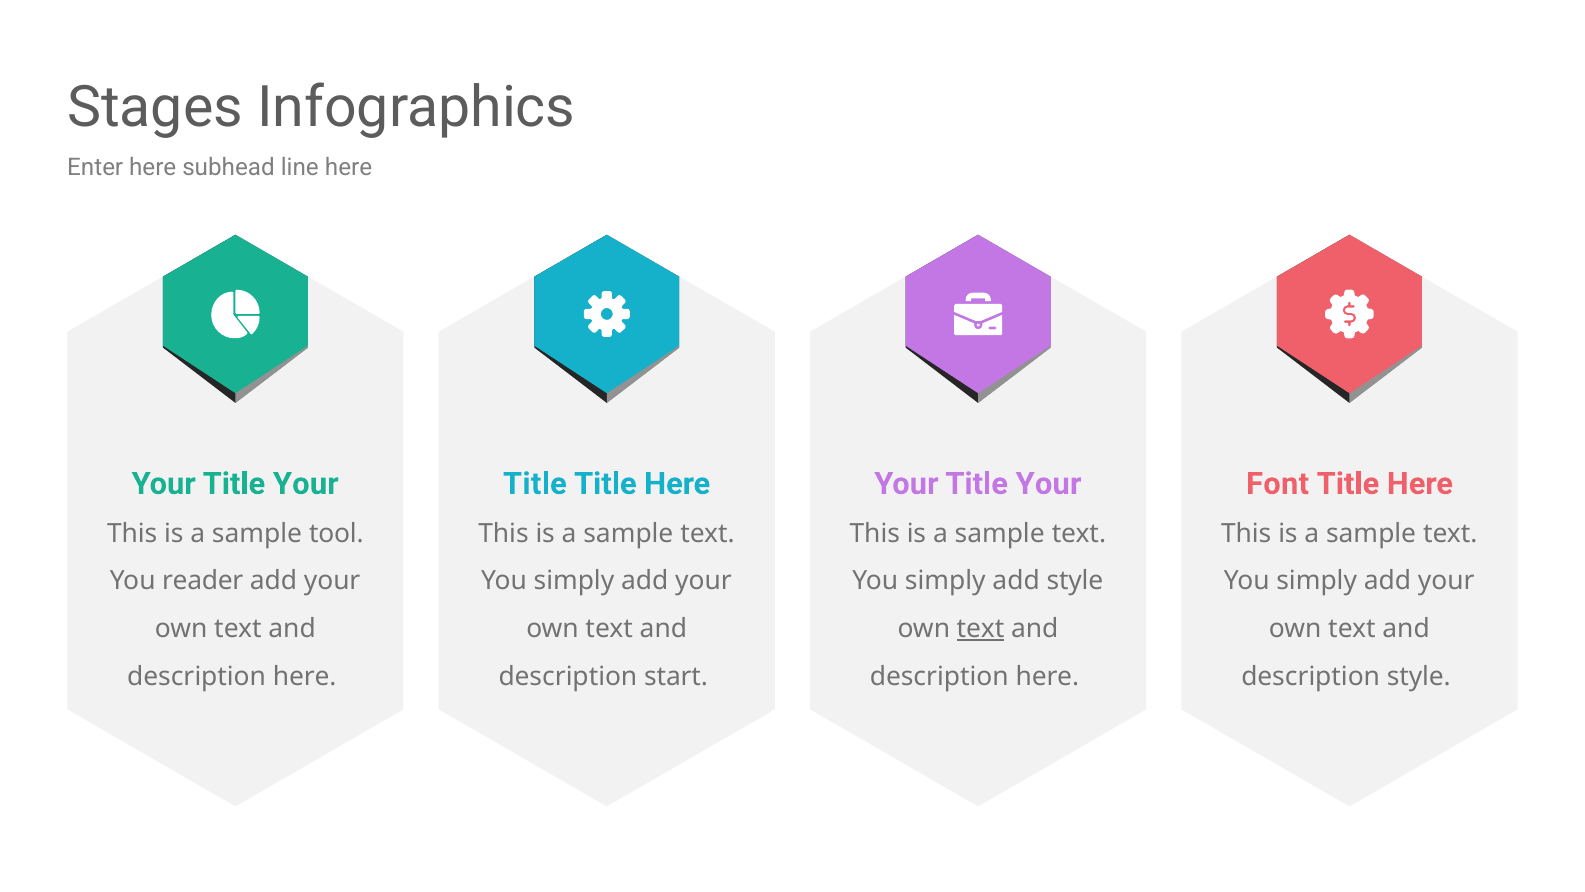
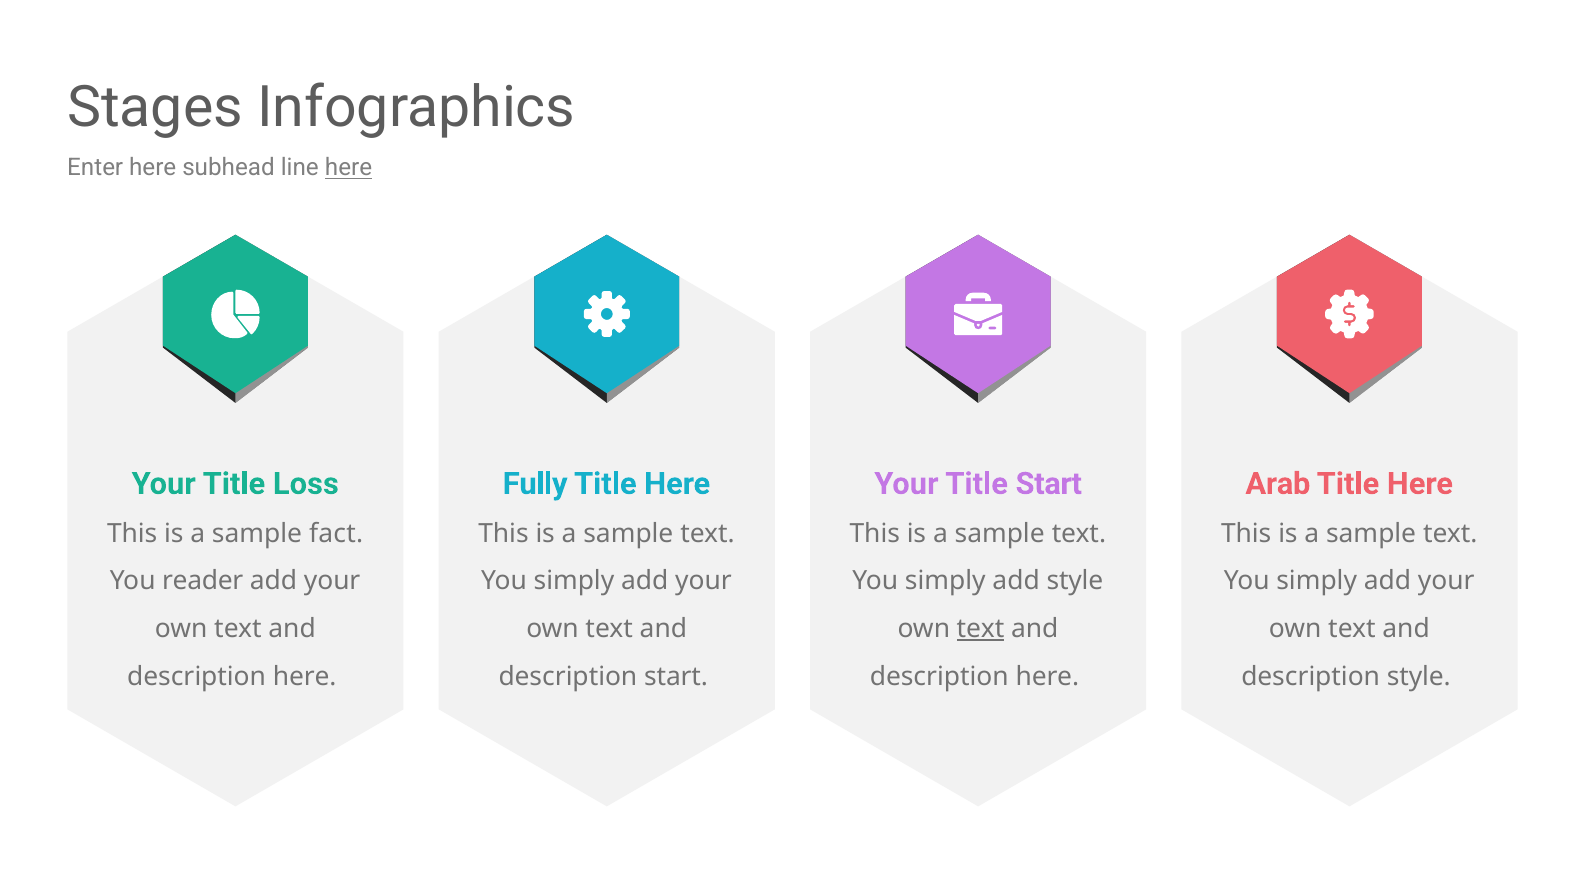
here at (349, 168) underline: none -> present
Your at (306, 484): Your -> Loss
Title at (535, 484): Title -> Fully
Your at (1048, 484): Your -> Start
Font: Font -> Arab
tool: tool -> fact
